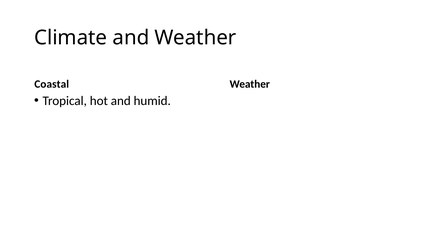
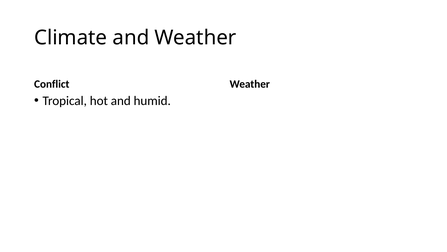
Coastal: Coastal -> Conflict
